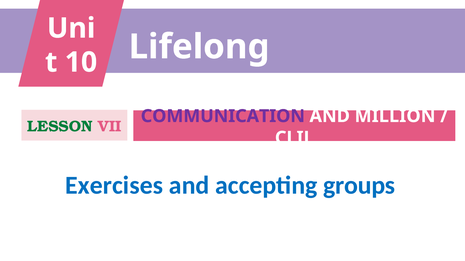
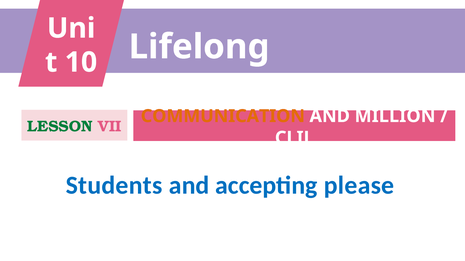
COMMUNICATION colour: purple -> orange
Exercises: Exercises -> Students
groups: groups -> please
